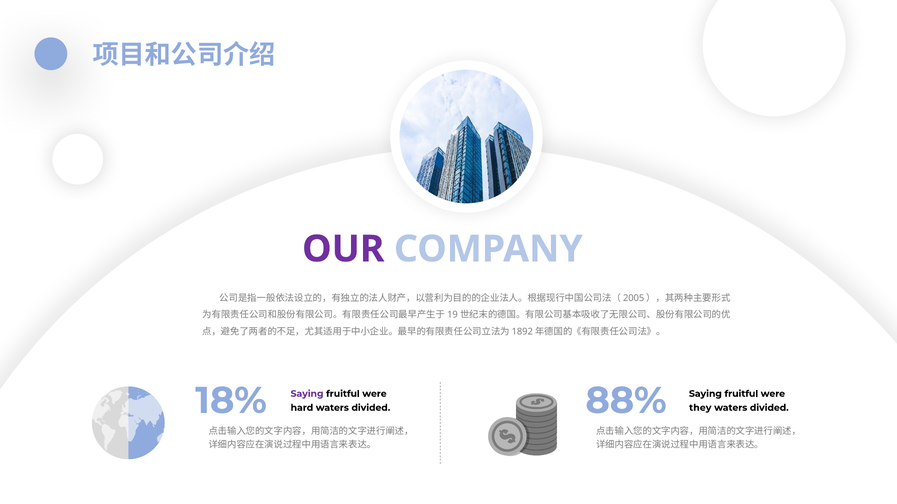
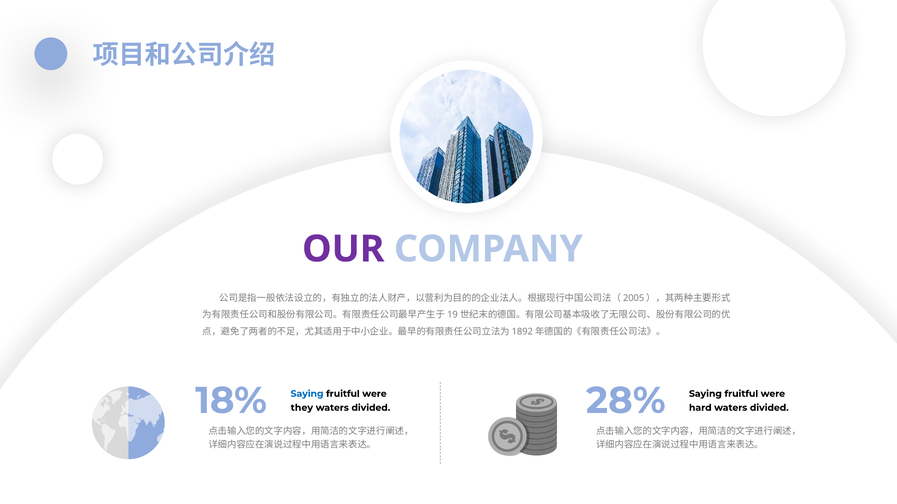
Saying at (307, 394) colour: purple -> blue
88%: 88% -> 28%
hard: hard -> they
they: they -> hard
